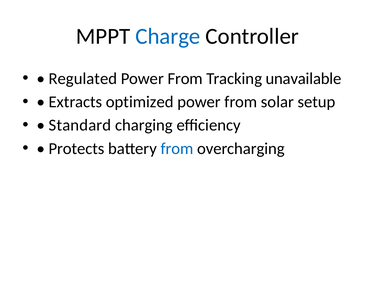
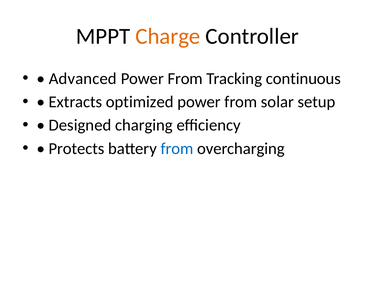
Charge colour: blue -> orange
Regulated: Regulated -> Advanced
unavailable: unavailable -> continuous
Standard: Standard -> Designed
